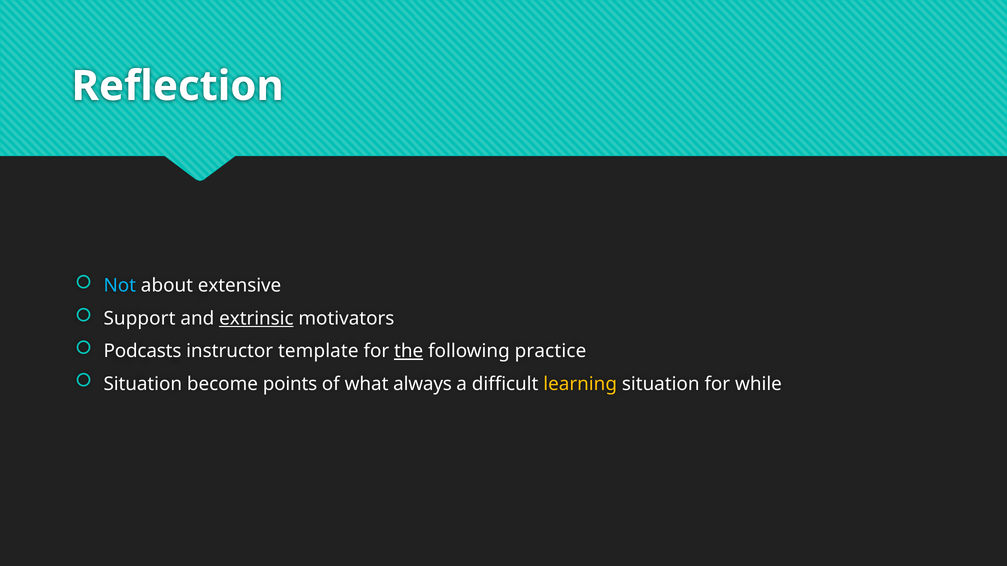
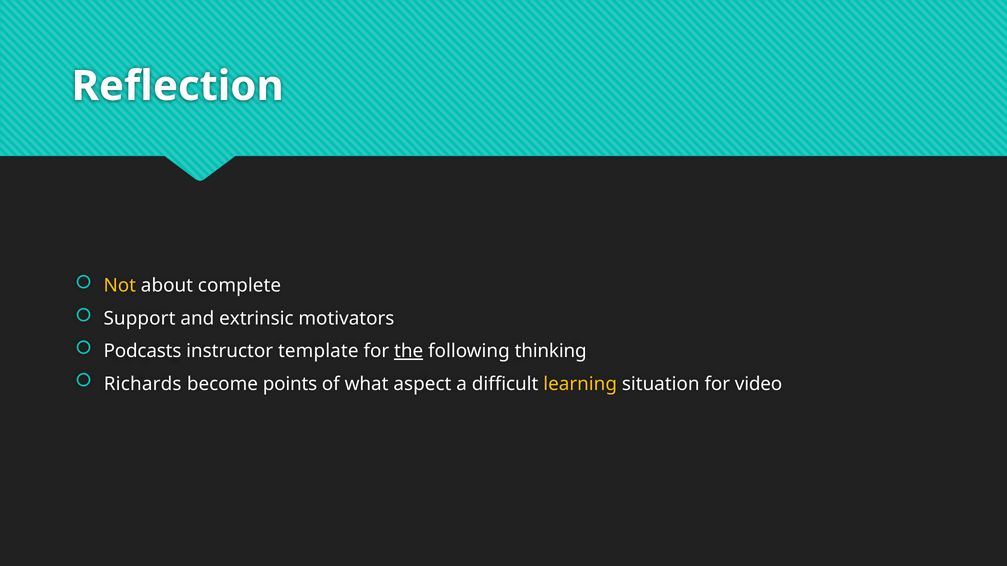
Not colour: light blue -> yellow
extensive: extensive -> complete
extrinsic underline: present -> none
practice: practice -> thinking
Situation at (143, 384): Situation -> Richards
always: always -> aspect
while: while -> video
